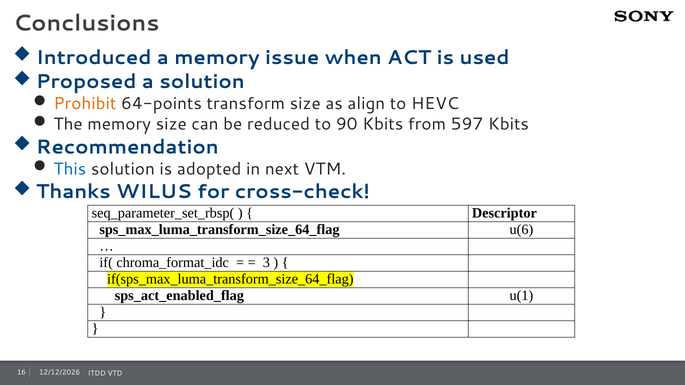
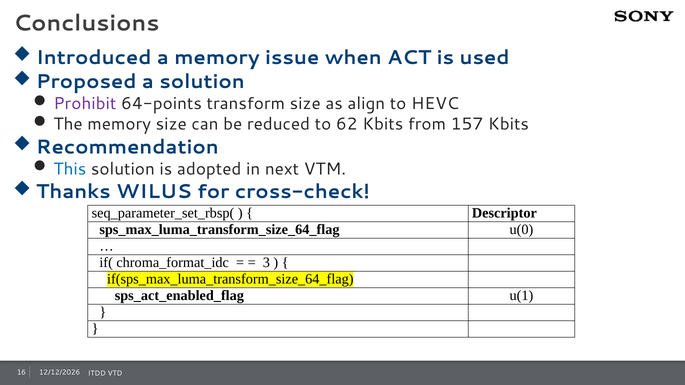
Prohibit colour: orange -> purple
90: 90 -> 62
597: 597 -> 157
u(6: u(6 -> u(0
